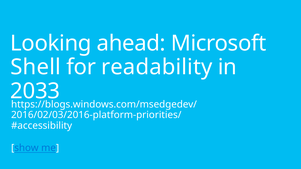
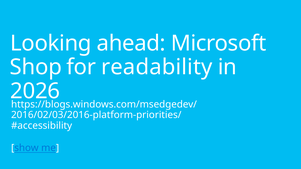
Shell: Shell -> Shop
2033: 2033 -> 2026
